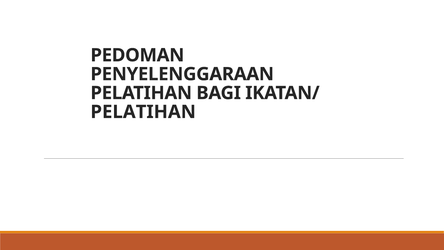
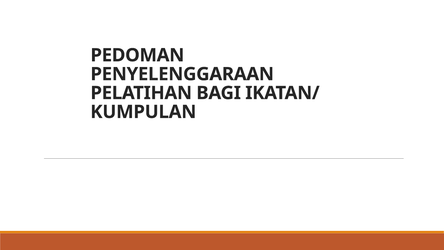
PELATIHAN at (143, 112): PELATIHAN -> KUMPULAN
